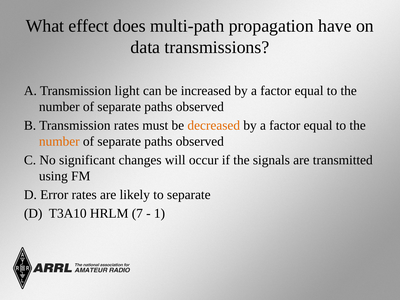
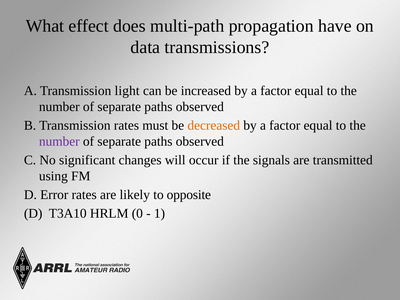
number at (59, 142) colour: orange -> purple
to separate: separate -> opposite
7: 7 -> 0
